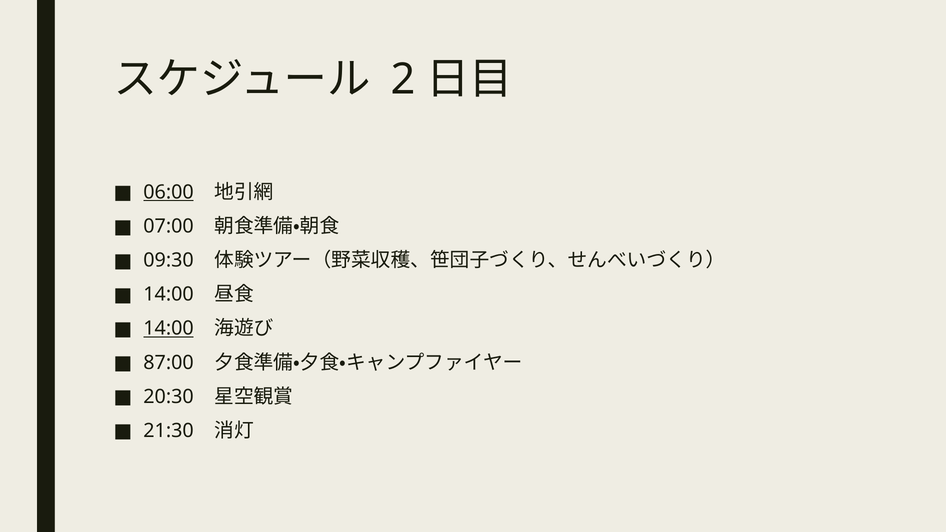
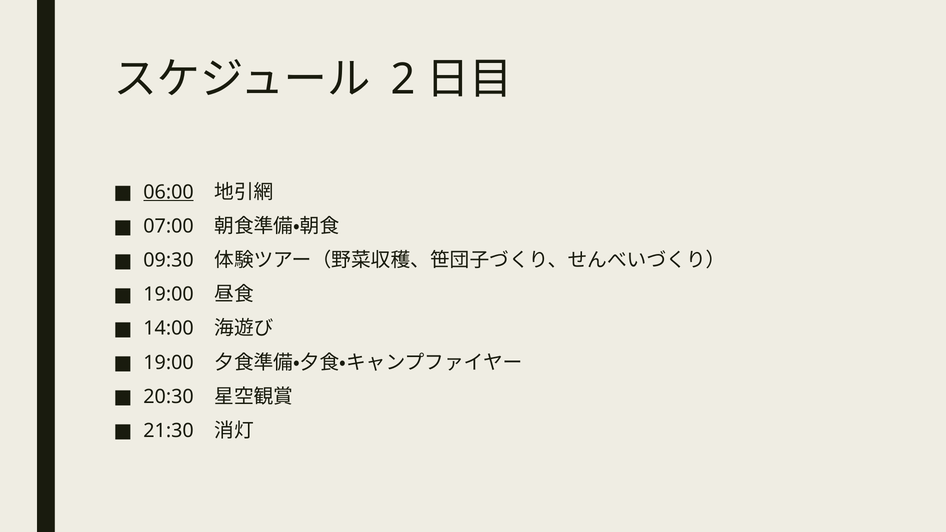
14:00 at (169, 294): 14:00 -> 19:00
14:00 at (169, 329) underline: present -> none
87:00 at (169, 363): 87:00 -> 19:00
